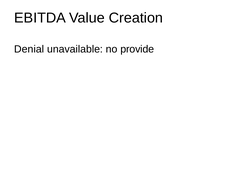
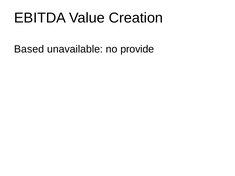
Denial: Denial -> Based
